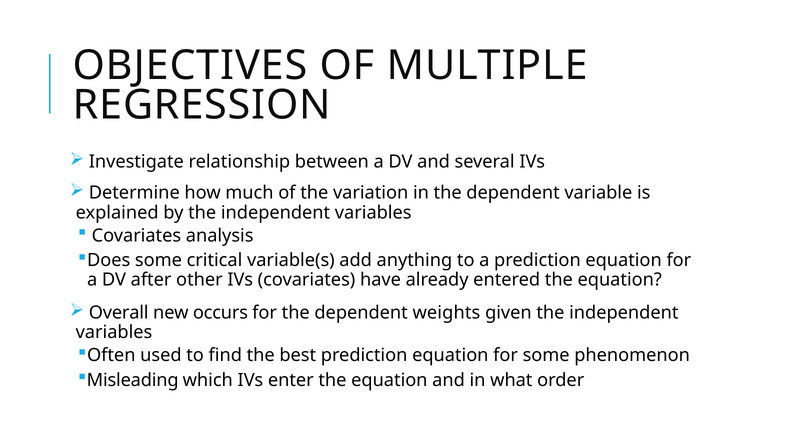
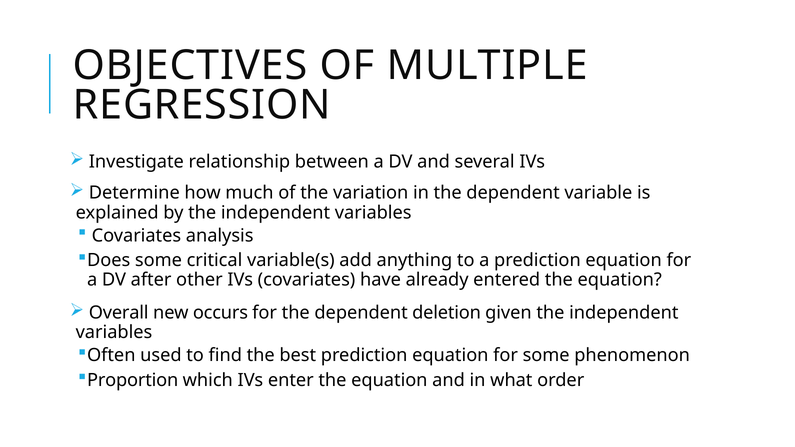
weights: weights -> deletion
Misleading: Misleading -> Proportion
